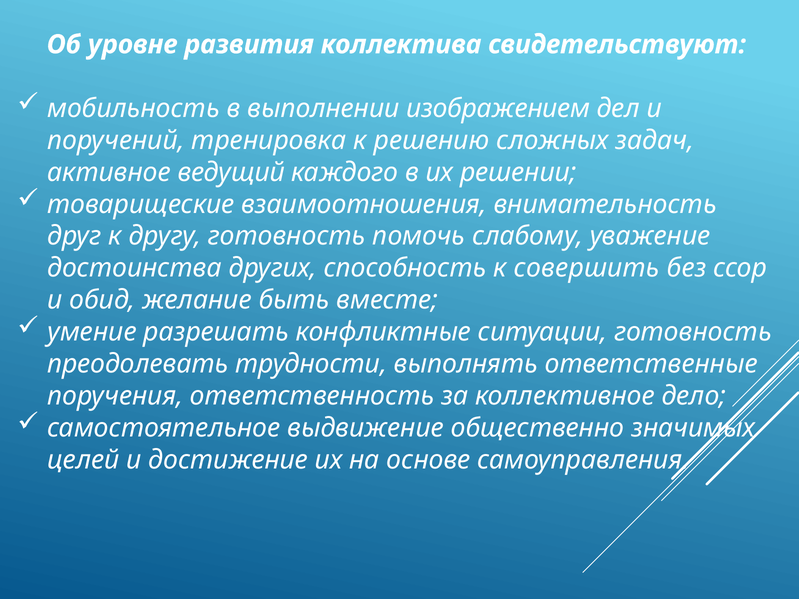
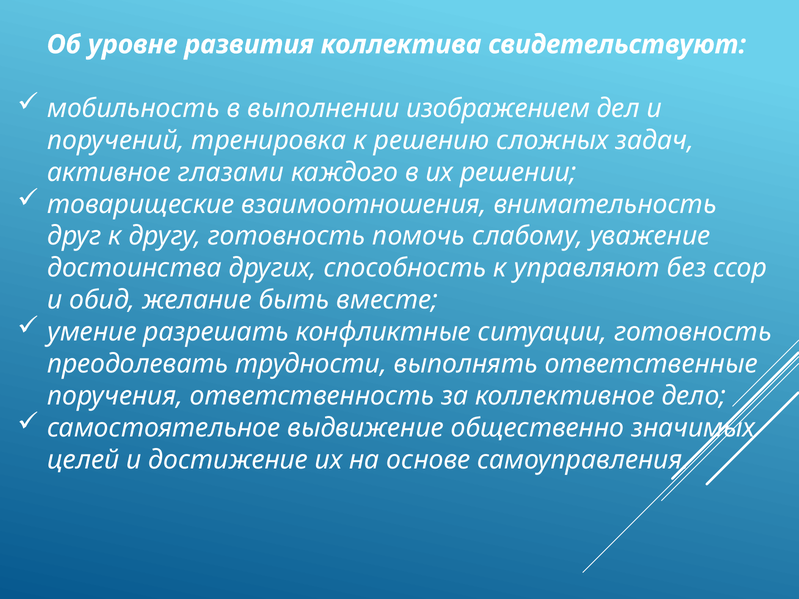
ведущий: ведущий -> глазами
совершить: совершить -> управляют
